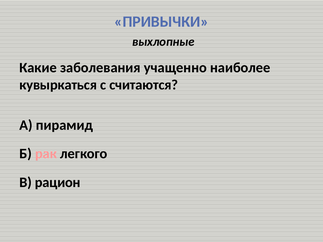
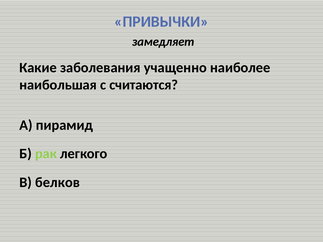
выхлопные: выхлопные -> замедляет
кувыркаться: кувыркаться -> наибольшая
рак colour: pink -> light green
рацион: рацион -> белков
